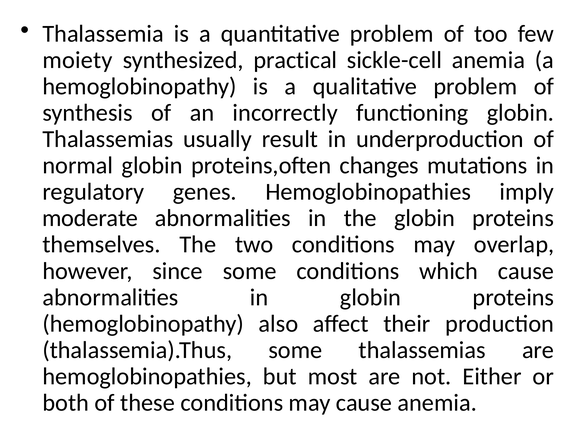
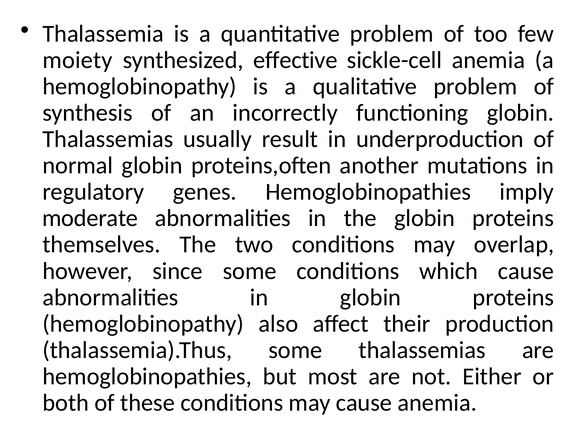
practical: practical -> effective
changes: changes -> another
